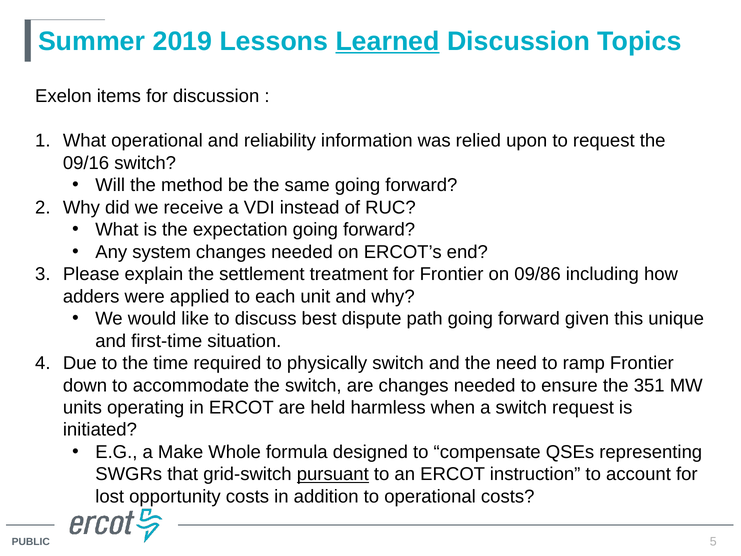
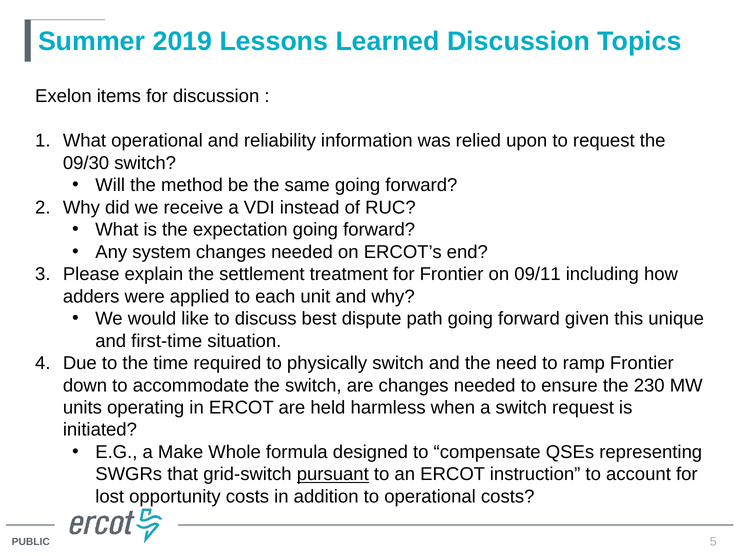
Learned underline: present -> none
09/16: 09/16 -> 09/30
09/86: 09/86 -> 09/11
351: 351 -> 230
